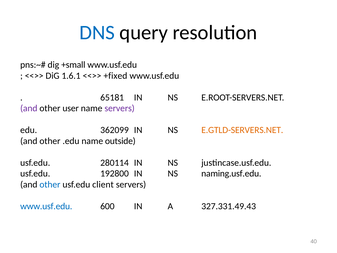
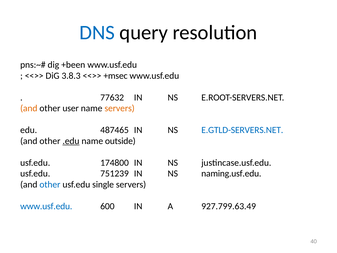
+small: +small -> +been
1.6.1: 1.6.1 -> 3.8.3
+fixed: +fixed -> +msec
65181: 65181 -> 77632
and at (29, 108) colour: purple -> orange
servers at (120, 108) colour: purple -> orange
362099: 362099 -> 487465
E.GTLD-SERVERS.NET colour: orange -> blue
.edu underline: none -> present
280114: 280114 -> 174800
192800: 192800 -> 751239
client: client -> single
327.331.49.43: 327.331.49.43 -> 927.799.63.49
